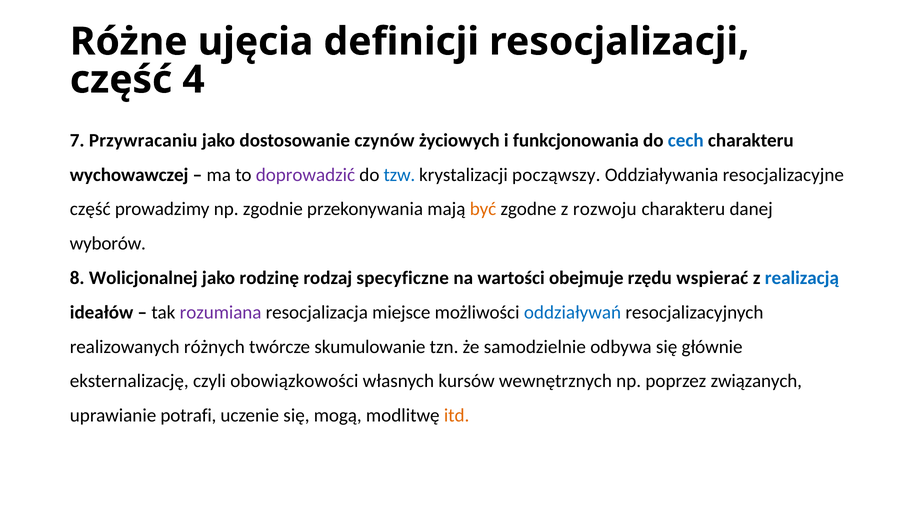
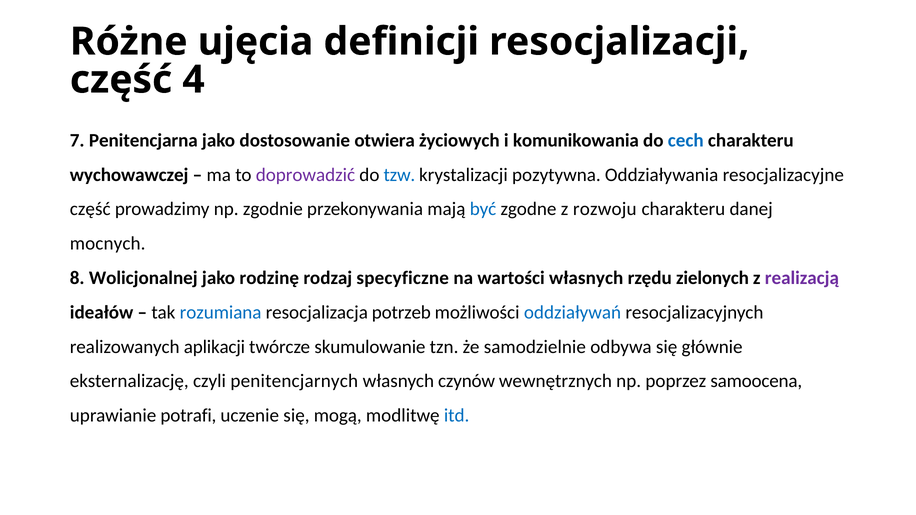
Przywracaniu: Przywracaniu -> Penitencjarna
czynów: czynów -> otwiera
funkcjonowania: funkcjonowania -> komunikowania
począwszy: począwszy -> pozytywna
być colour: orange -> blue
wyborów: wyborów -> mocnych
wartości obejmuje: obejmuje -> własnych
wspierać: wspierać -> zielonych
realizacją colour: blue -> purple
rozumiana colour: purple -> blue
miejsce: miejsce -> potrzeb
różnych: różnych -> aplikacji
obowiązkowości: obowiązkowości -> penitencjarnych
kursów: kursów -> czynów
związanych: związanych -> samoocena
itd colour: orange -> blue
